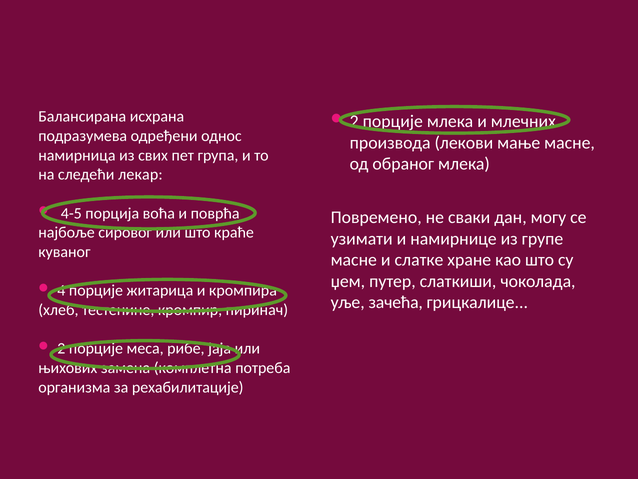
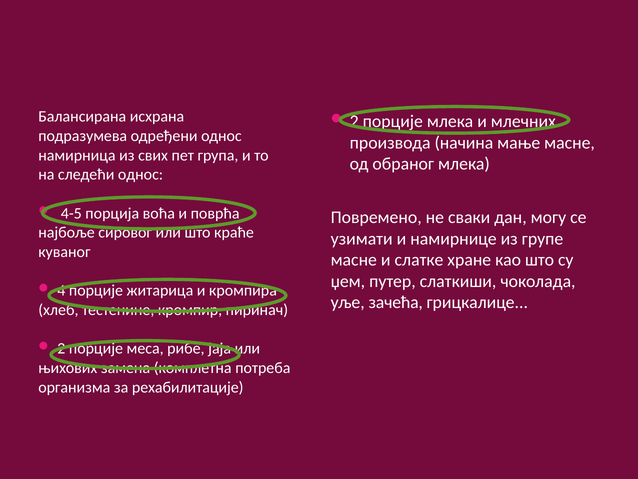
лекови: лекови -> начина
следећи лекар: лекар -> однос
